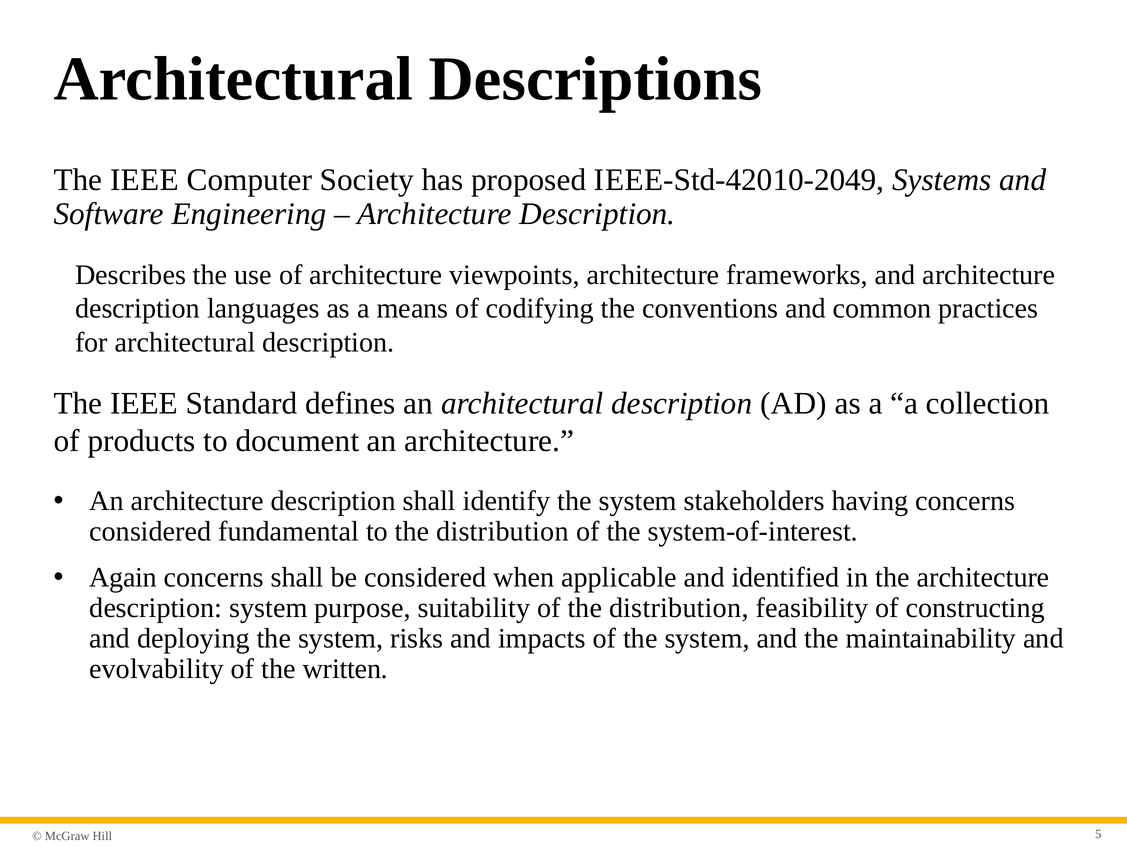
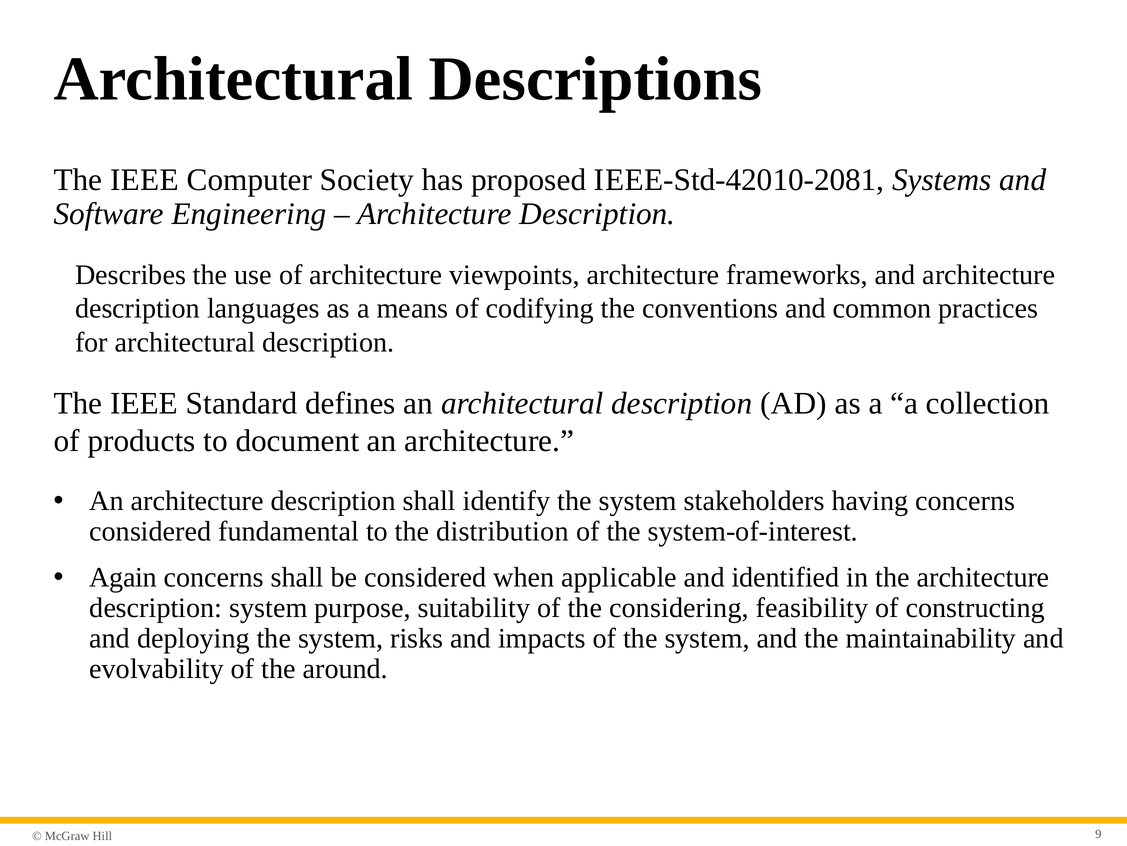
E-Std-42010-2049: E-Std-42010-2049 -> E-Std-42010-2081
of the distribution: distribution -> considering
written: written -> around
5: 5 -> 9
